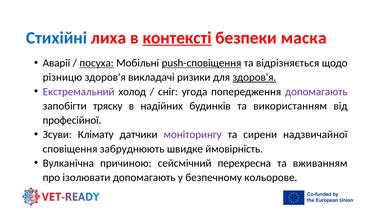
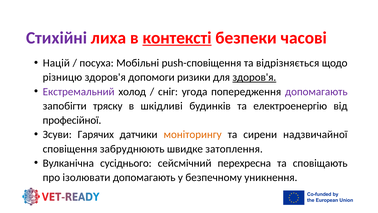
Стихійні colour: blue -> purple
маска: маска -> часові
Аварії: Аварії -> Націй
посуха underline: present -> none
push-сповіщення underline: present -> none
викладачі: викладачі -> допомоги
надійних: надійних -> шкідливі
використанням: використанням -> електроенергію
Клімату: Клімату -> Гарячих
моніторингу colour: purple -> orange
ймовірність: ймовірність -> затоплення
причиною: причиною -> сусіднього
вживанням: вживанням -> сповіщають
кольорове: кольорове -> уникнення
